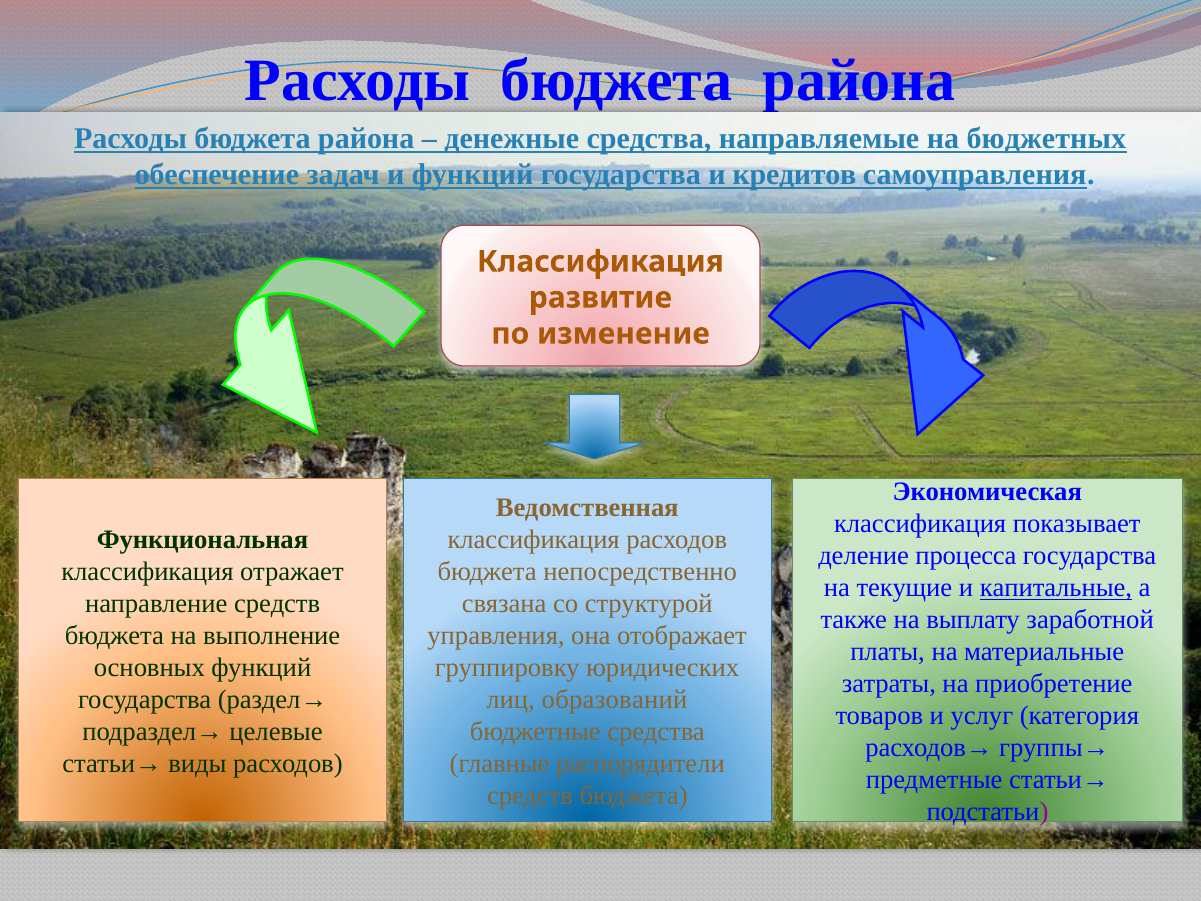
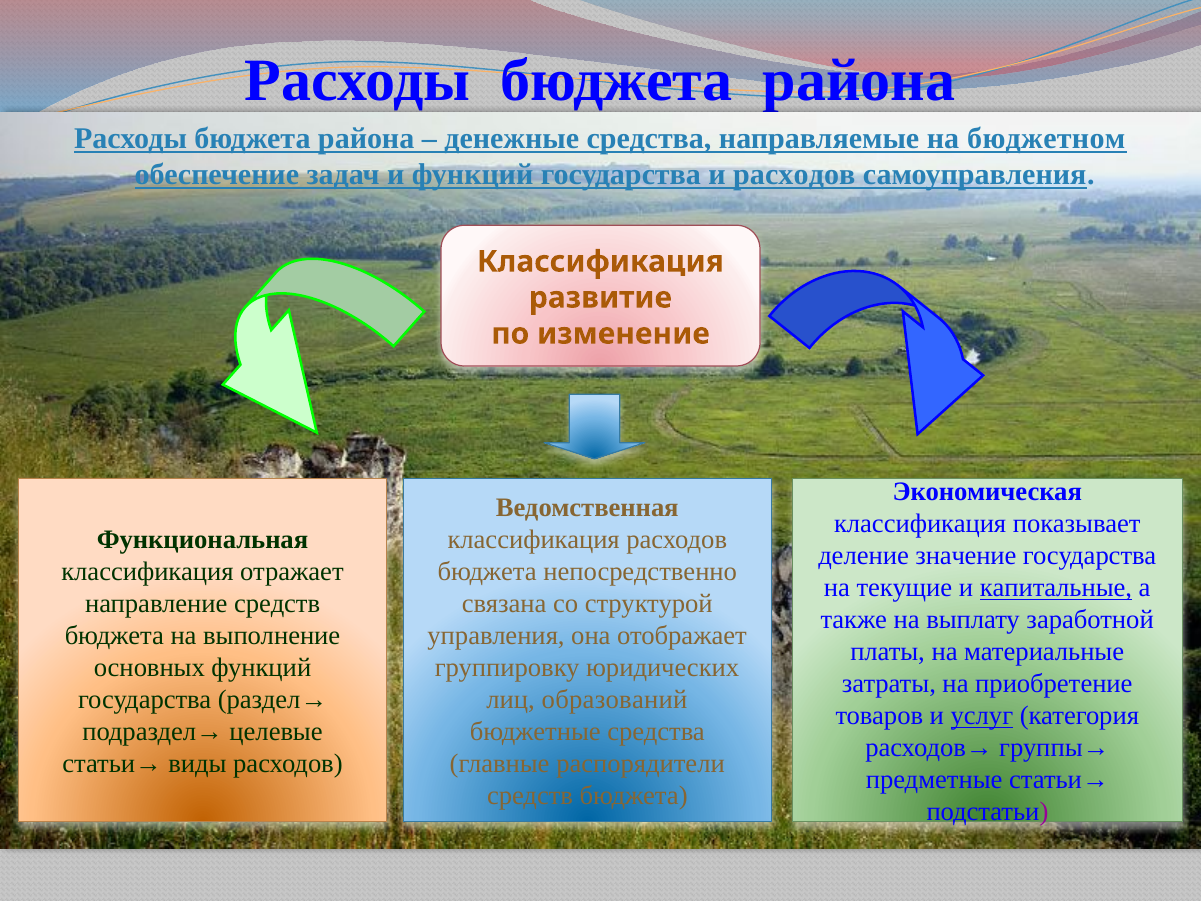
бюджетных: бюджетных -> бюджетном
и кредитов: кредитов -> расходов
процесса: процесса -> значение
услуг underline: none -> present
